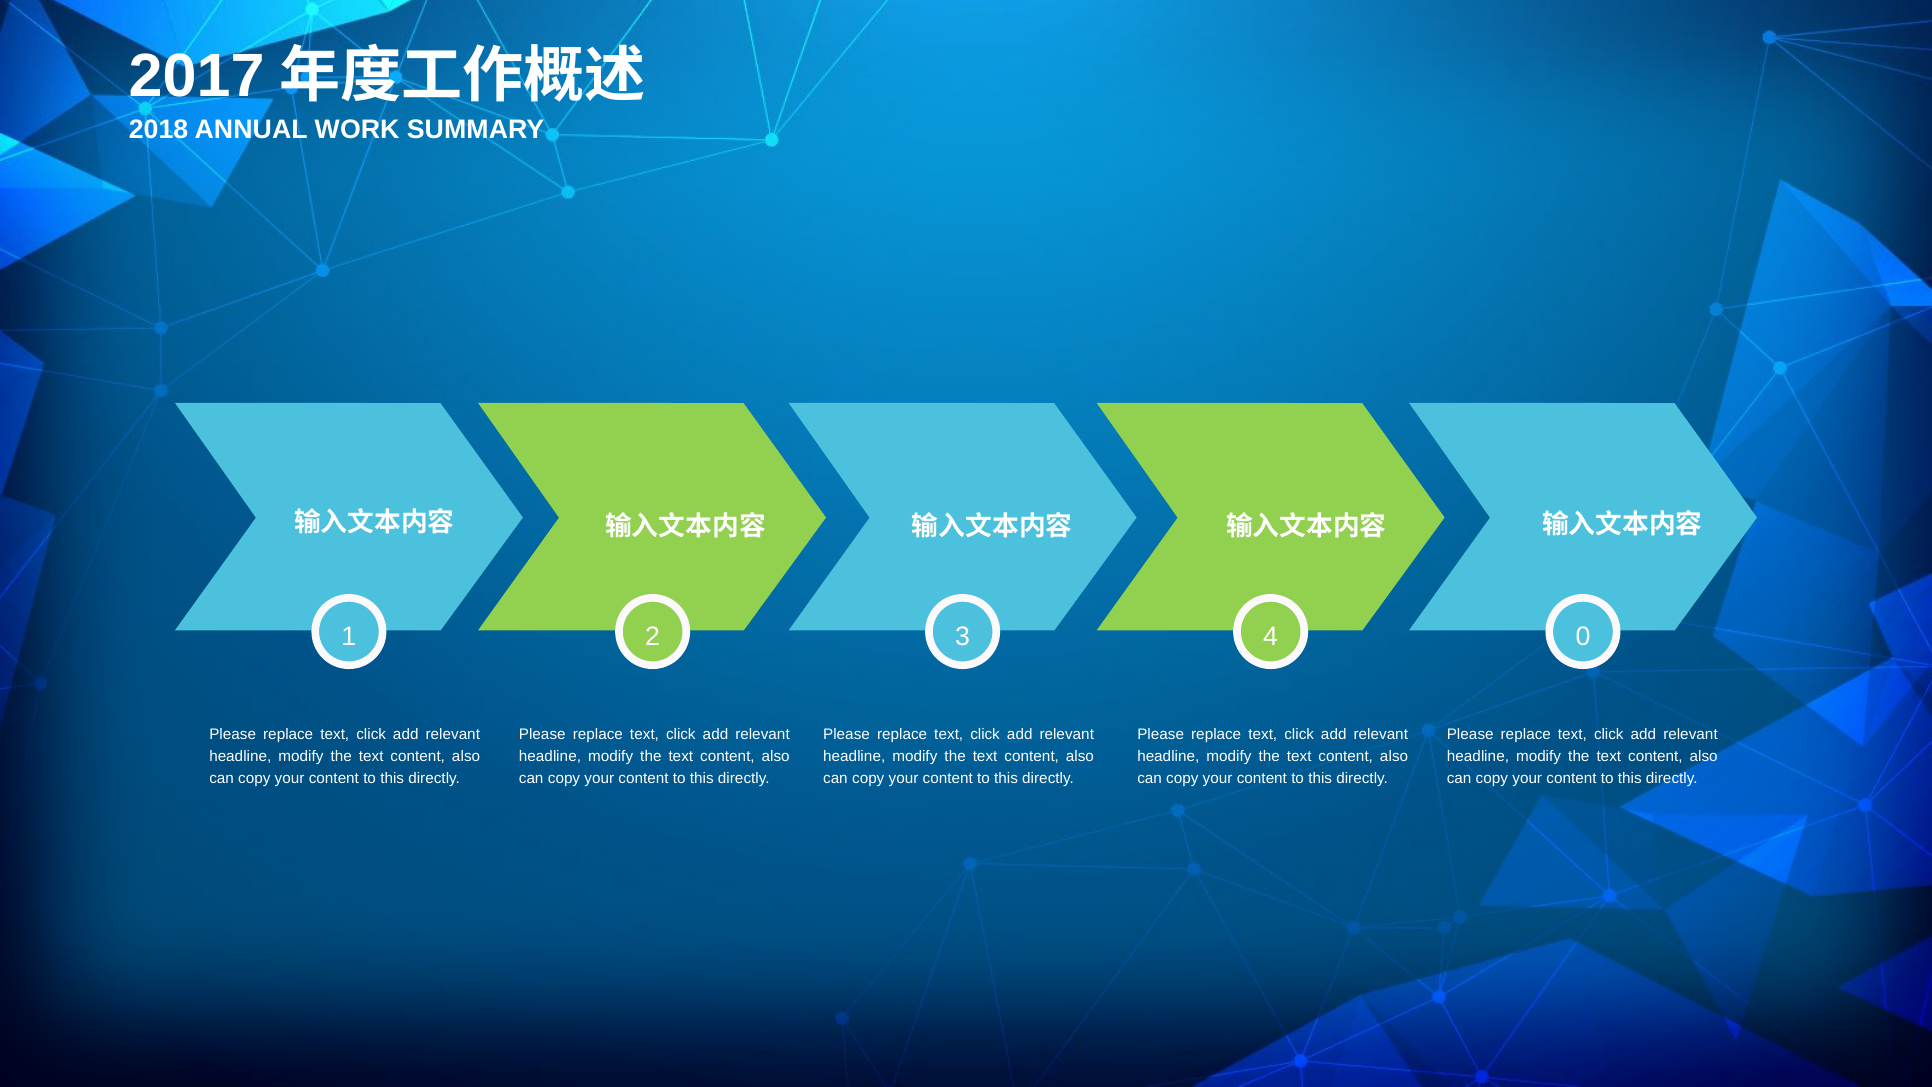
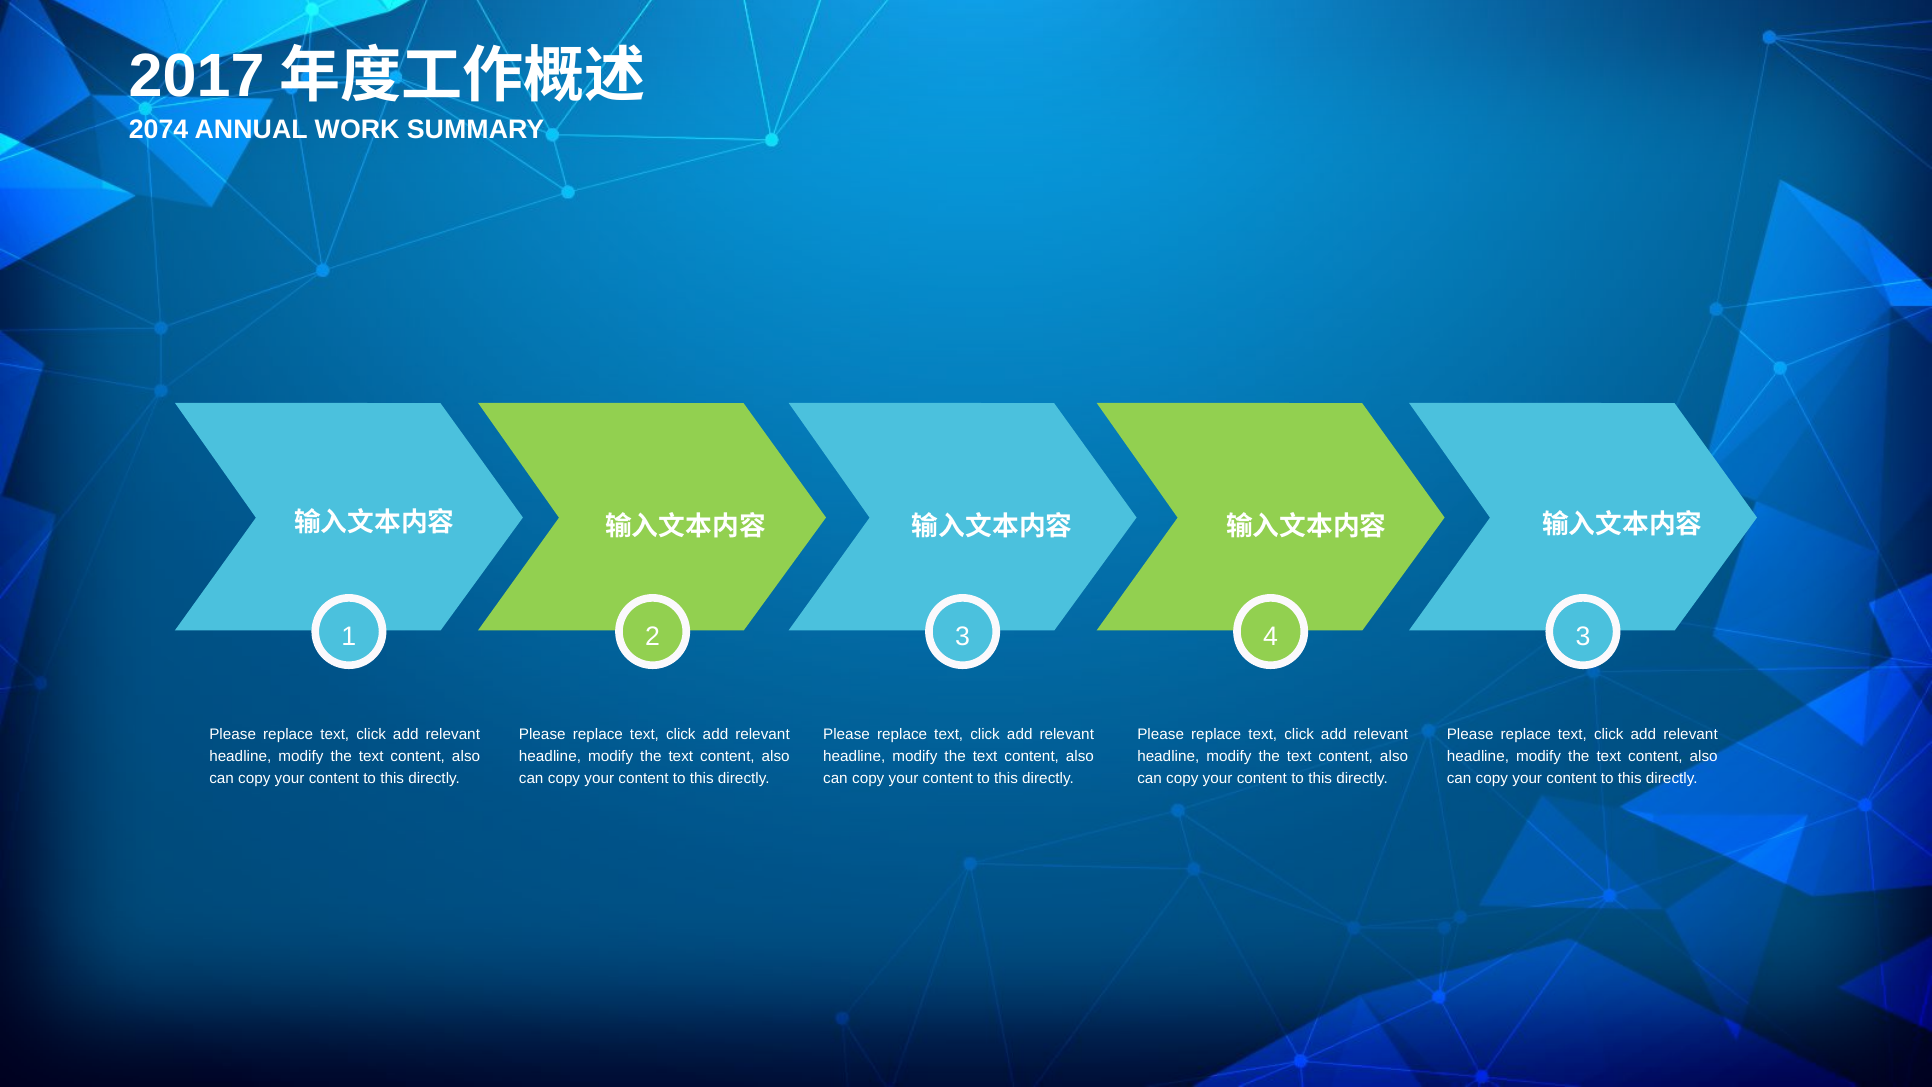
2018: 2018 -> 2074
4 0: 0 -> 3
